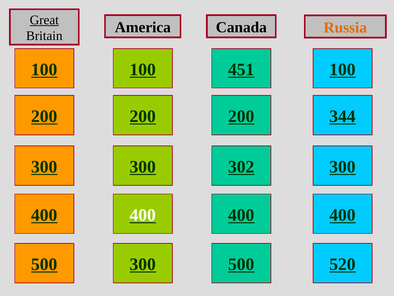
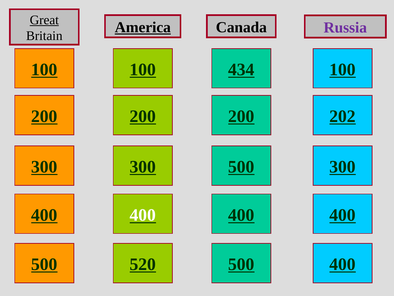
America underline: none -> present
Russia colour: orange -> purple
451: 451 -> 434
344: 344 -> 202
300 302: 302 -> 500
500 300: 300 -> 520
500 520: 520 -> 400
